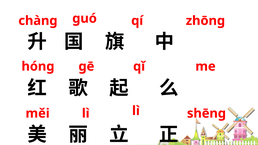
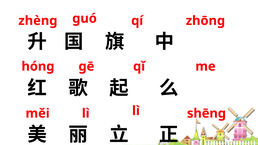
chànɡ: chànɡ -> zhènɡ
